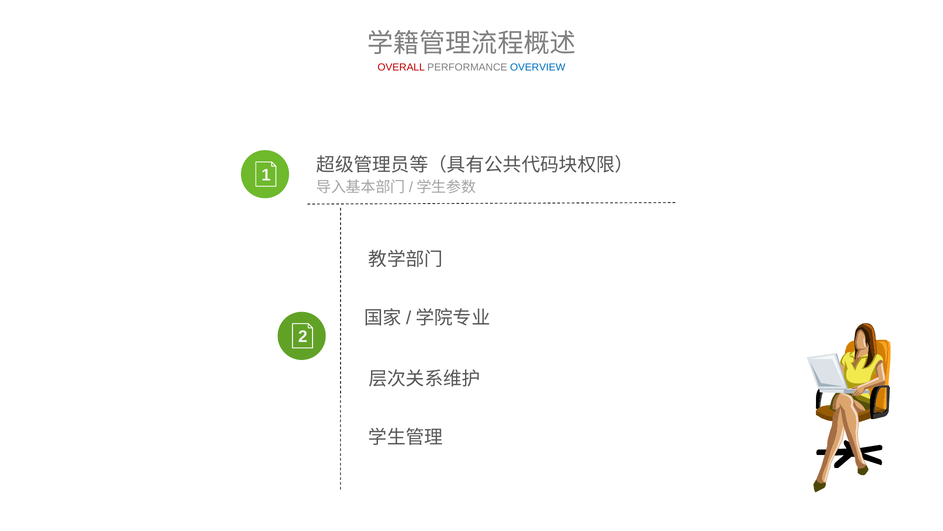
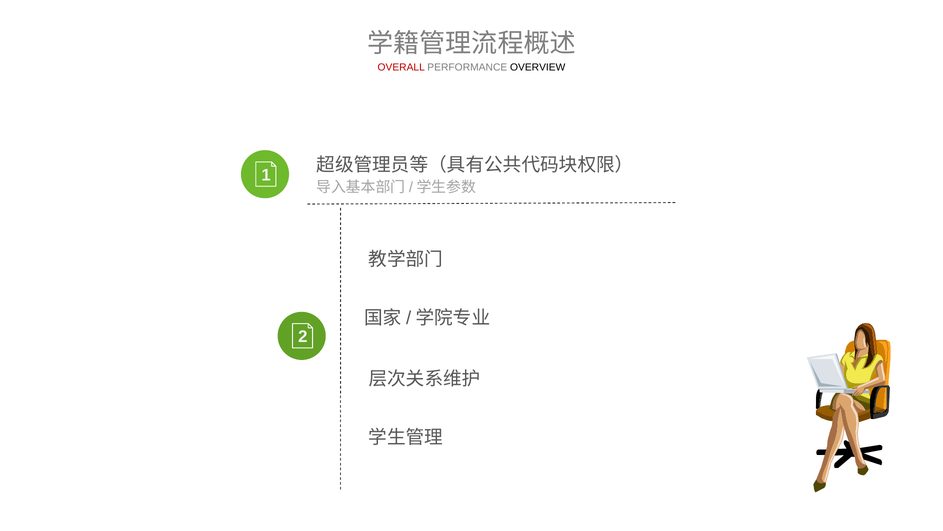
OVERVIEW colour: blue -> black
